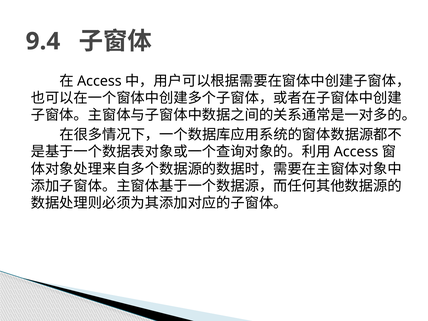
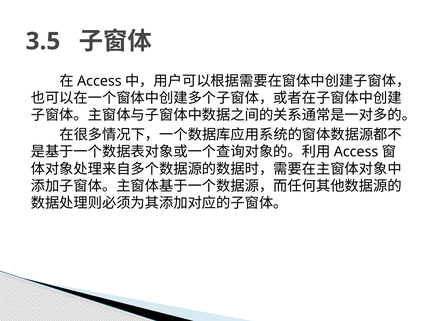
9.4: 9.4 -> 3.5
